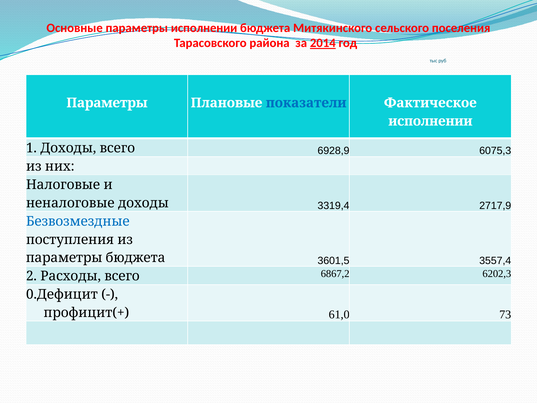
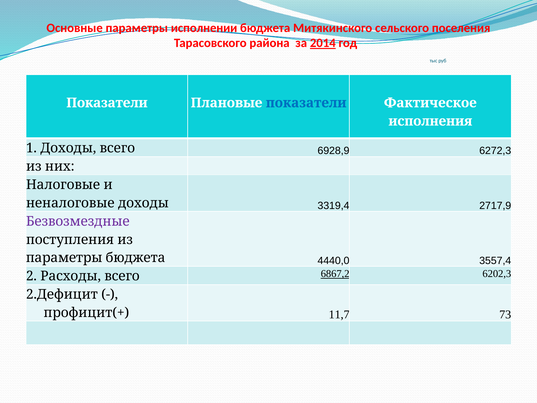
Параметры at (107, 103): Параметры -> Показатели
исполнении at (430, 121): исполнении -> исполнения
6075,3: 6075,3 -> 6272,3
Безвозмездные colour: blue -> purple
3601,5: 3601,5 -> 4440,0
6867,2 underline: none -> present
0.Дефицит: 0.Дефицит -> 2.Дефицит
61,0: 61,0 -> 11,7
